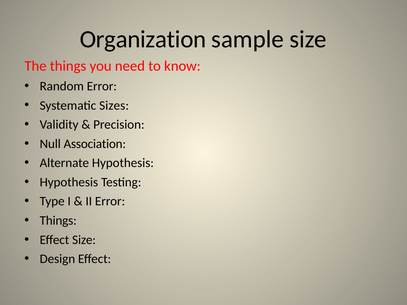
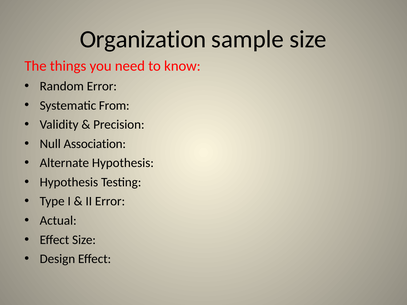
Sizes: Sizes -> From
Things at (58, 221): Things -> Actual
